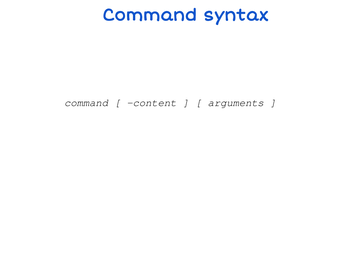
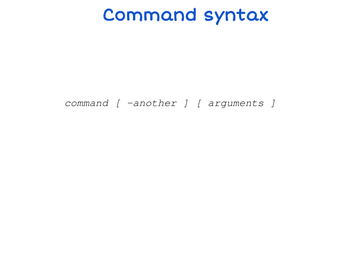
content: content -> another
